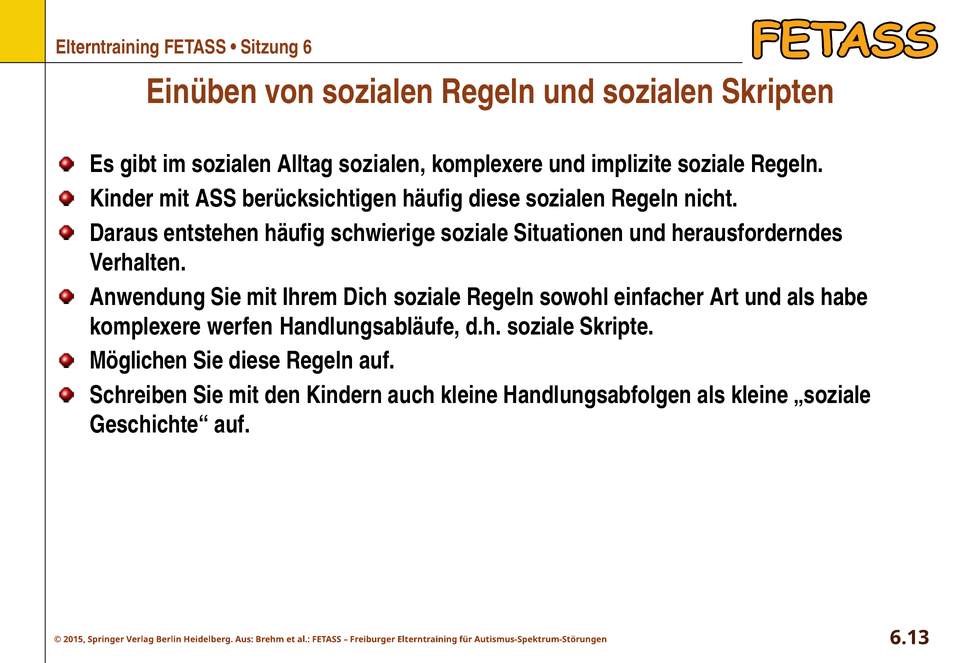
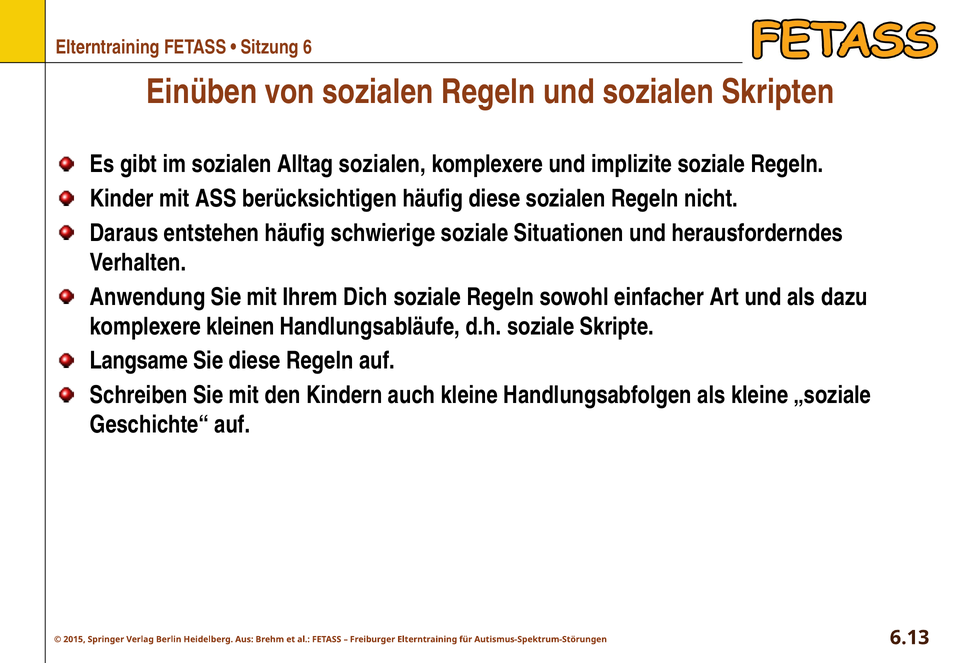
habe: habe -> dazu
werfen: werfen -> kleinen
Möglichen: Möglichen -> Langsame
